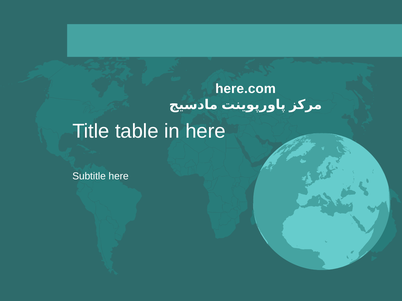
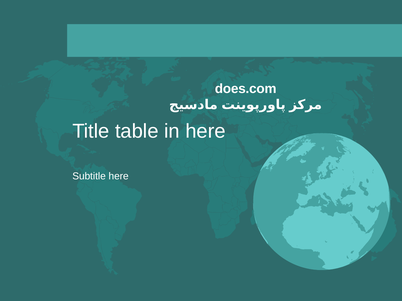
here.com: here.com -> does.com
